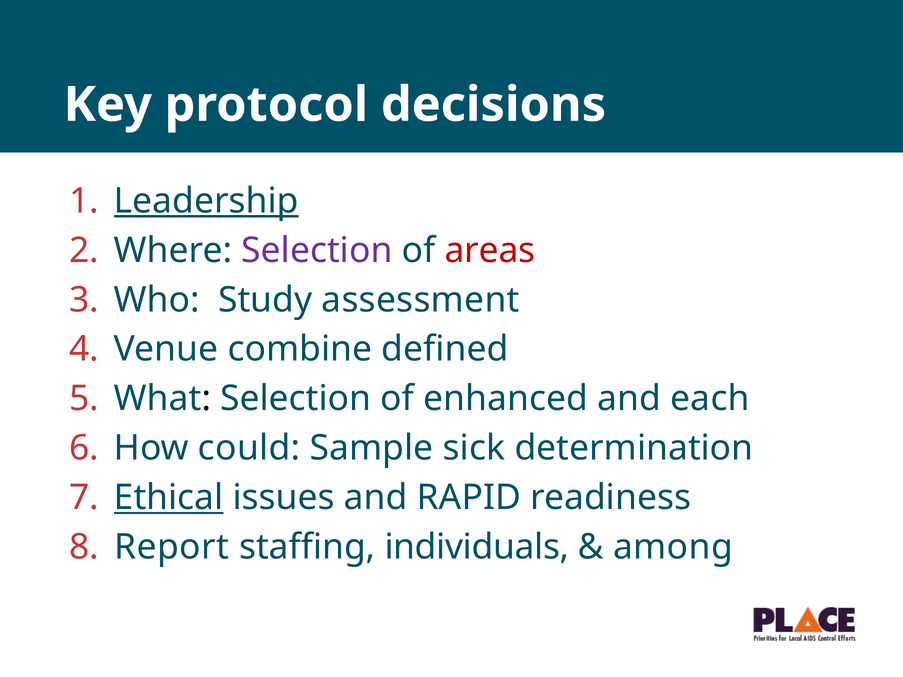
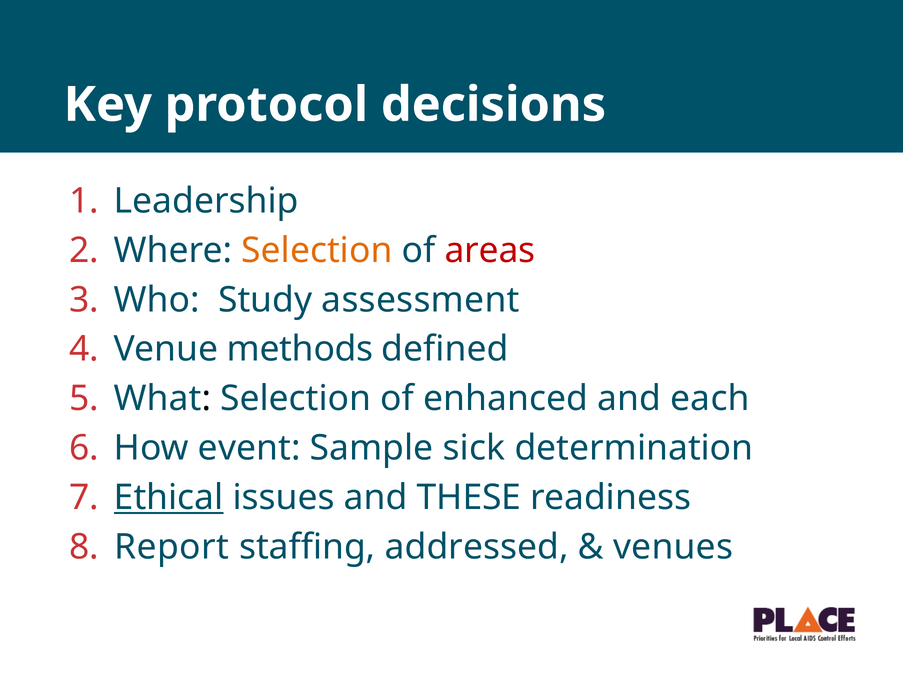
Leadership underline: present -> none
Selection at (317, 251) colour: purple -> orange
combine: combine -> methods
could: could -> event
RAPID: RAPID -> THESE
individuals: individuals -> addressed
among: among -> venues
